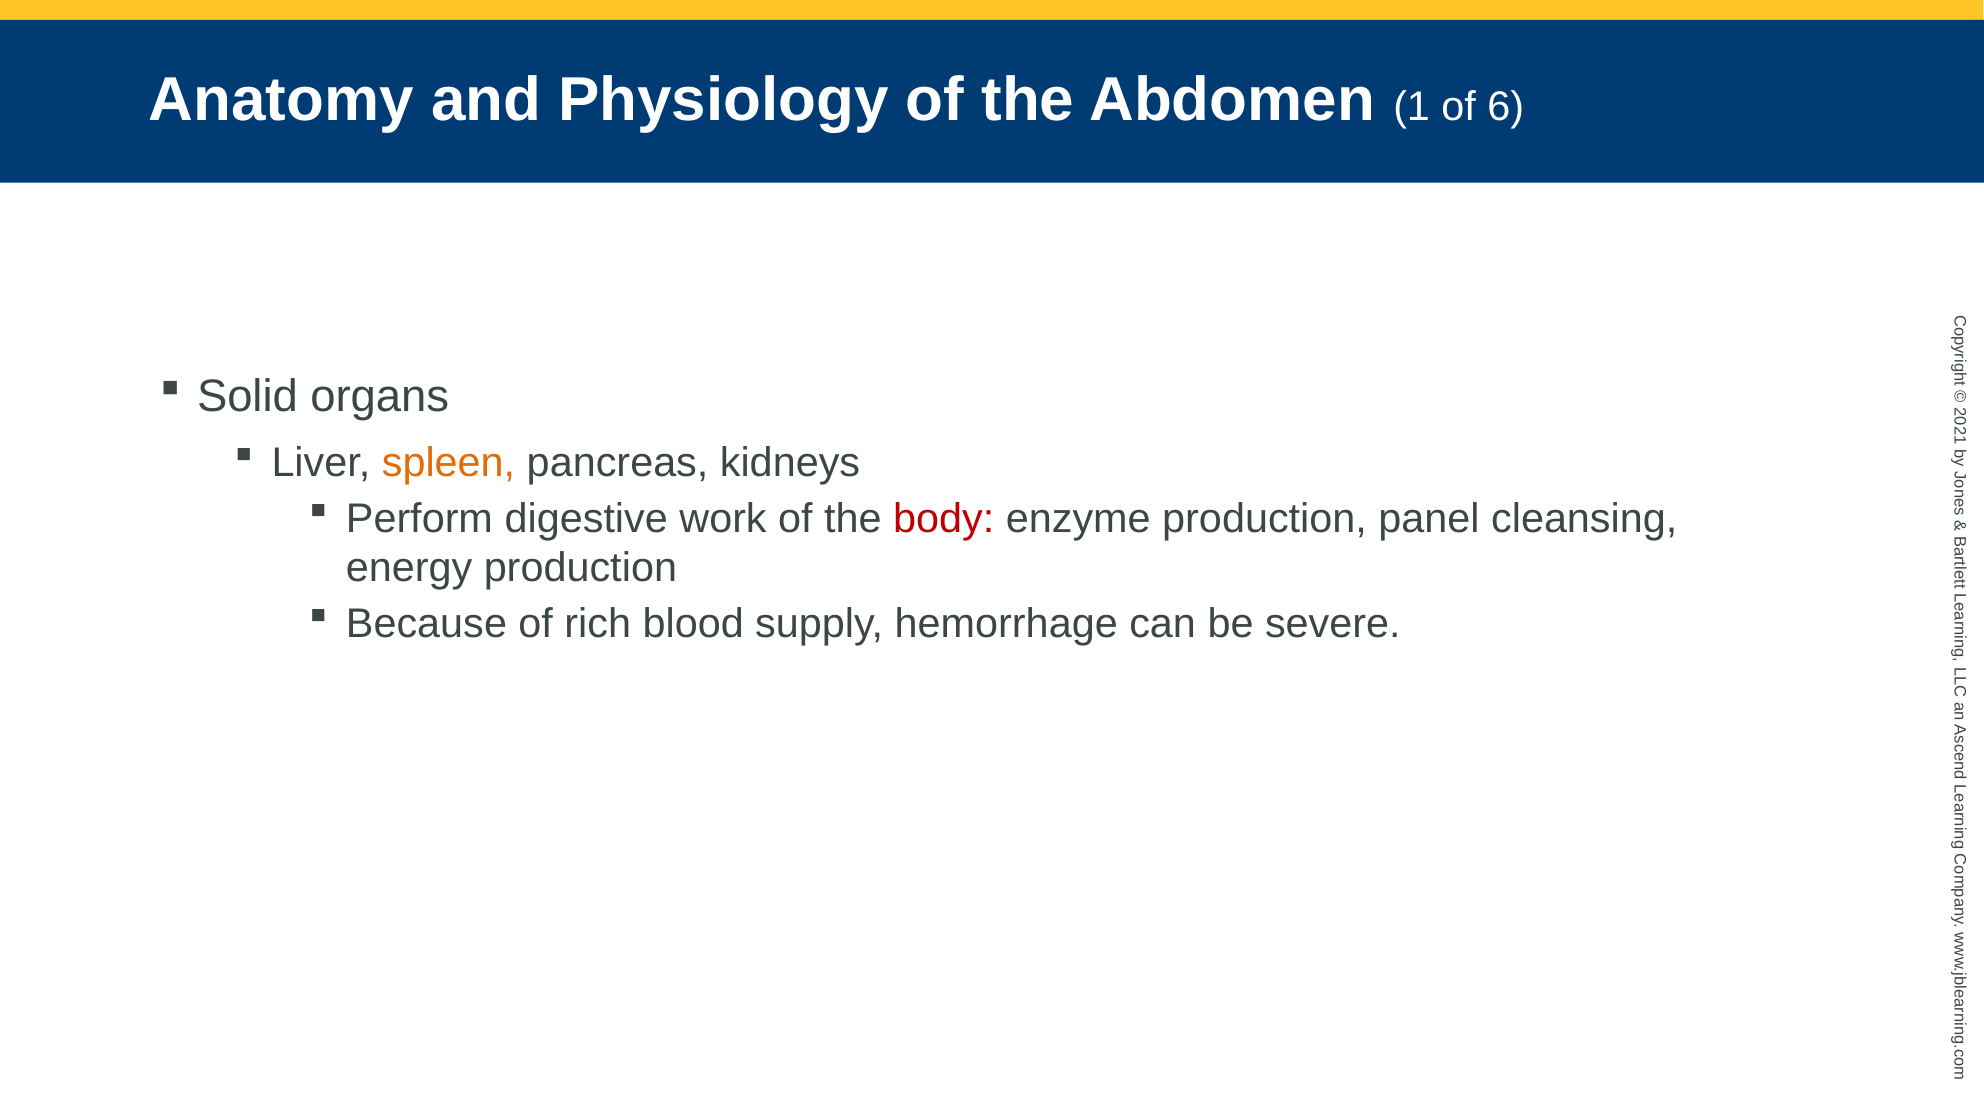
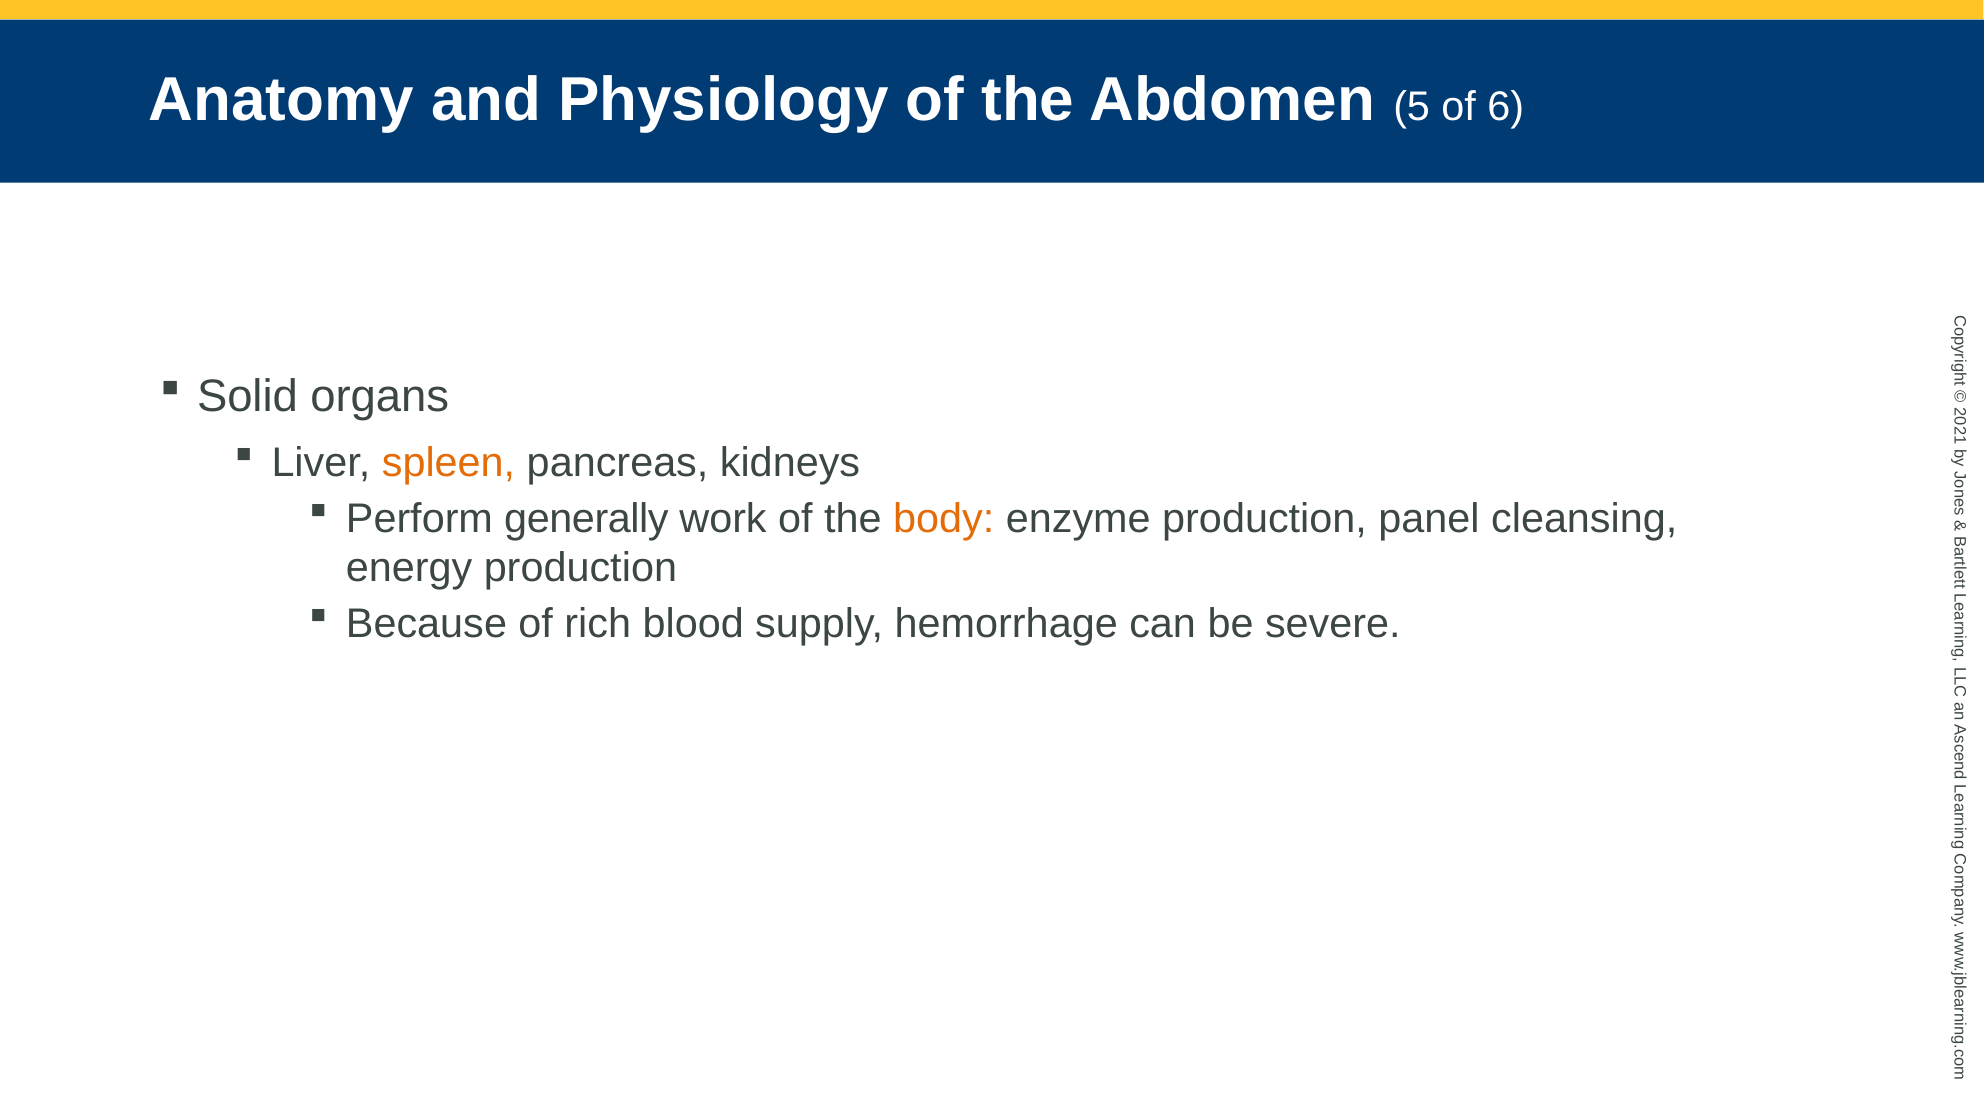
Abdomen 1: 1 -> 5
digestive: digestive -> generally
body colour: red -> orange
